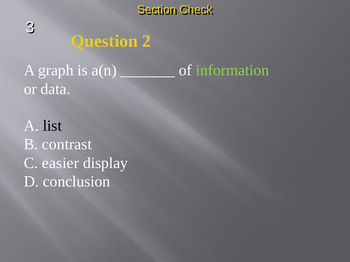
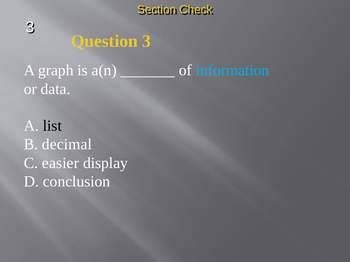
Question 2: 2 -> 3
information colour: light green -> light blue
contrast: contrast -> decimal
